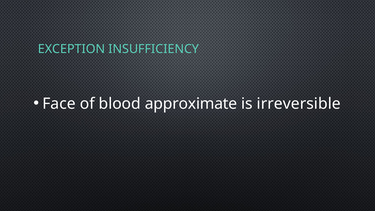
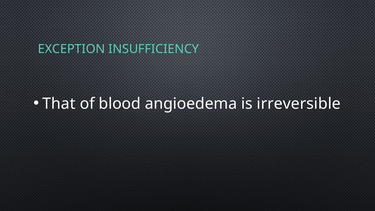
Face: Face -> That
approximate: approximate -> angioedema
